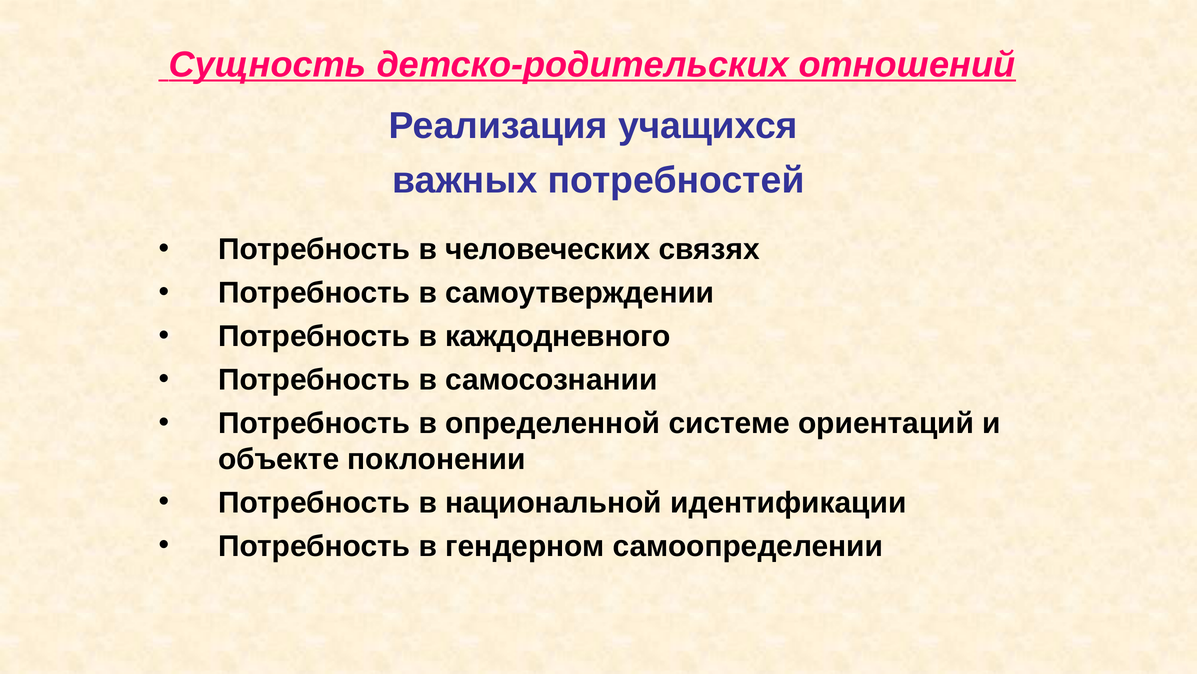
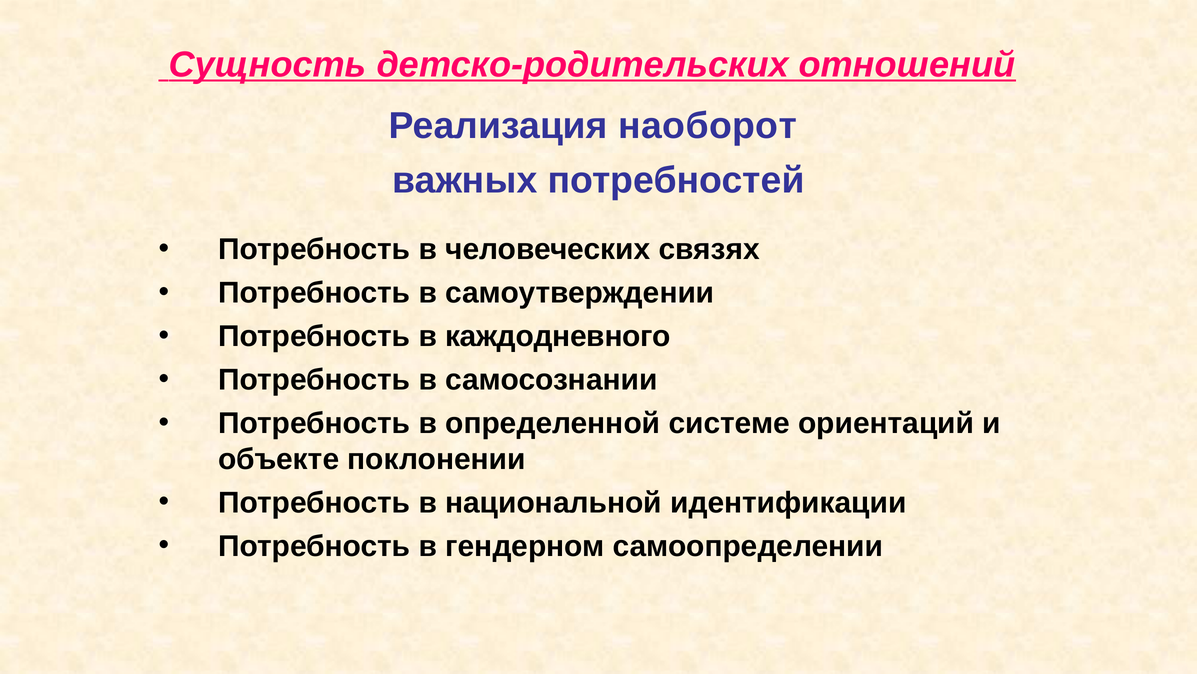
учащихся: учащихся -> наоборот
